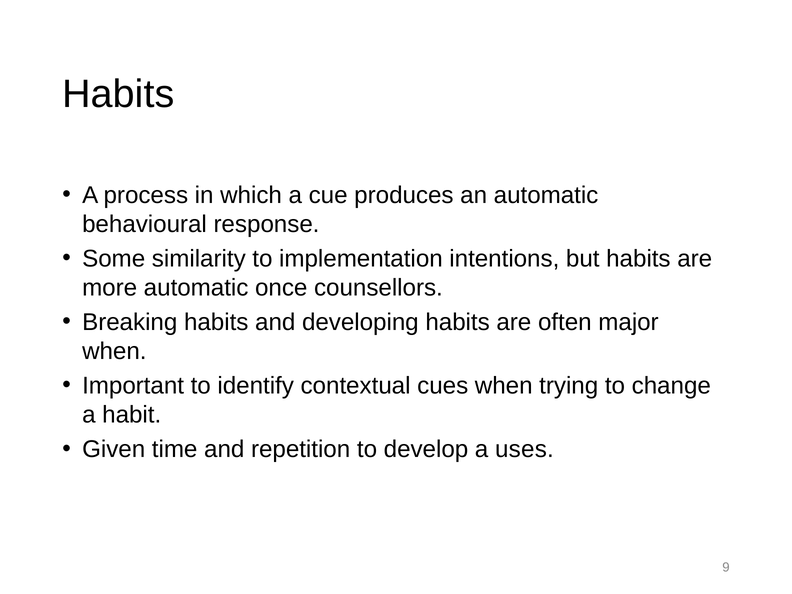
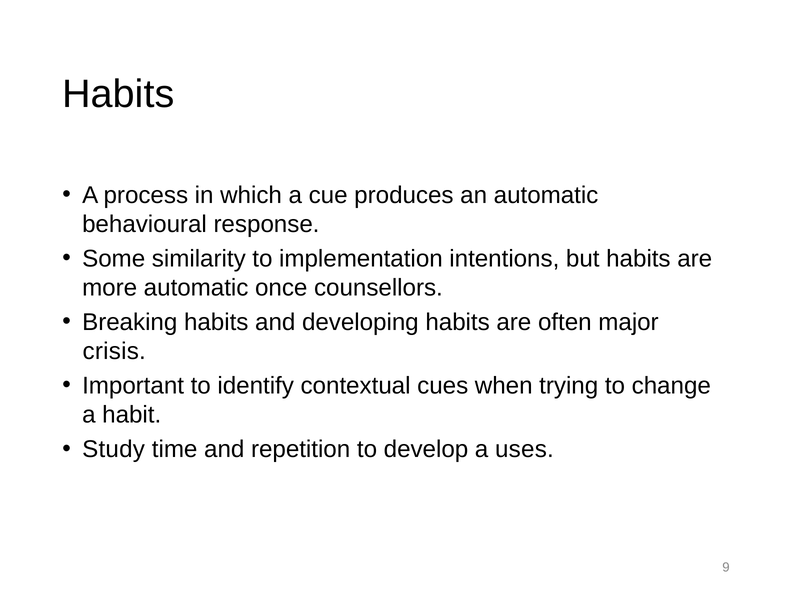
when at (114, 351): when -> crisis
Given: Given -> Study
